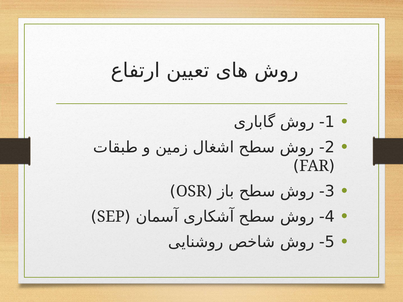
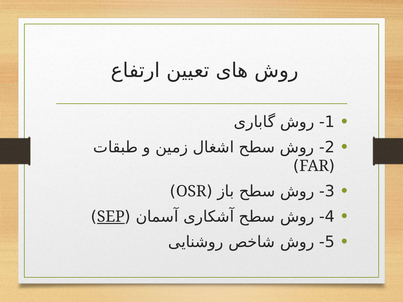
SEP underline: none -> present
